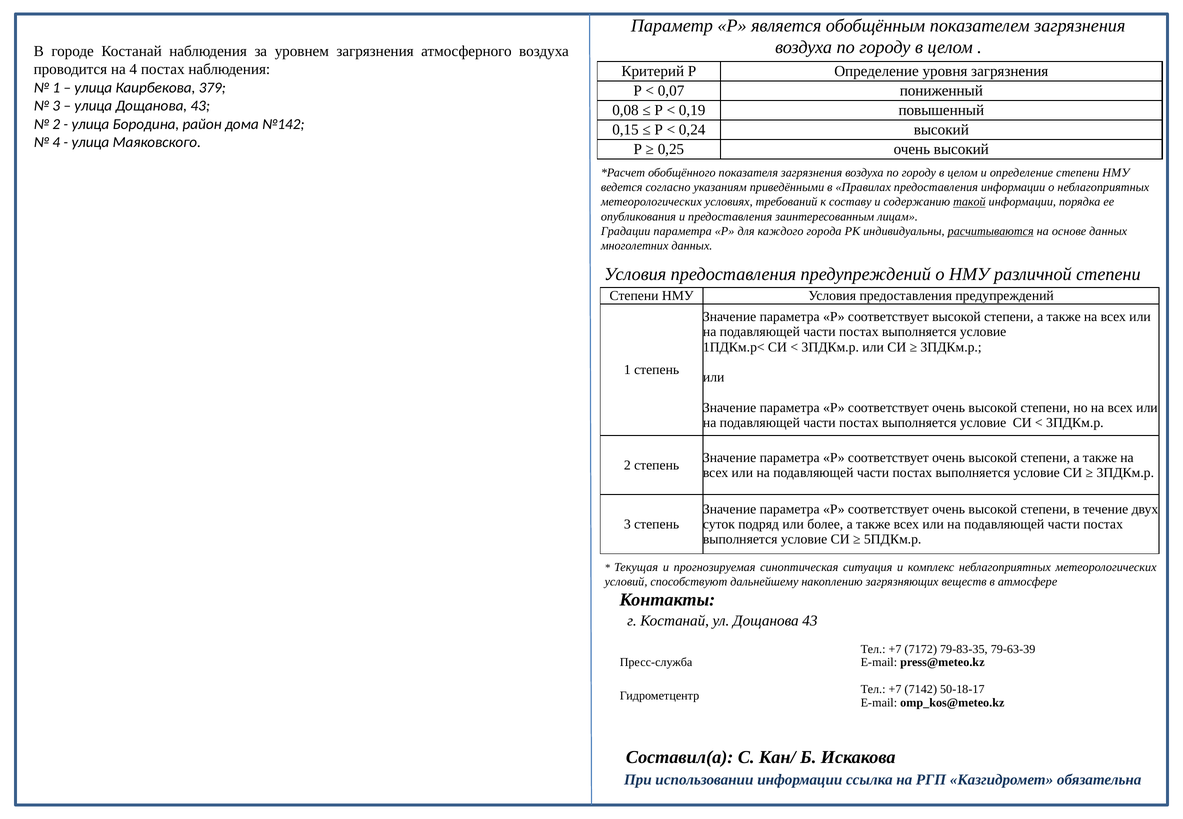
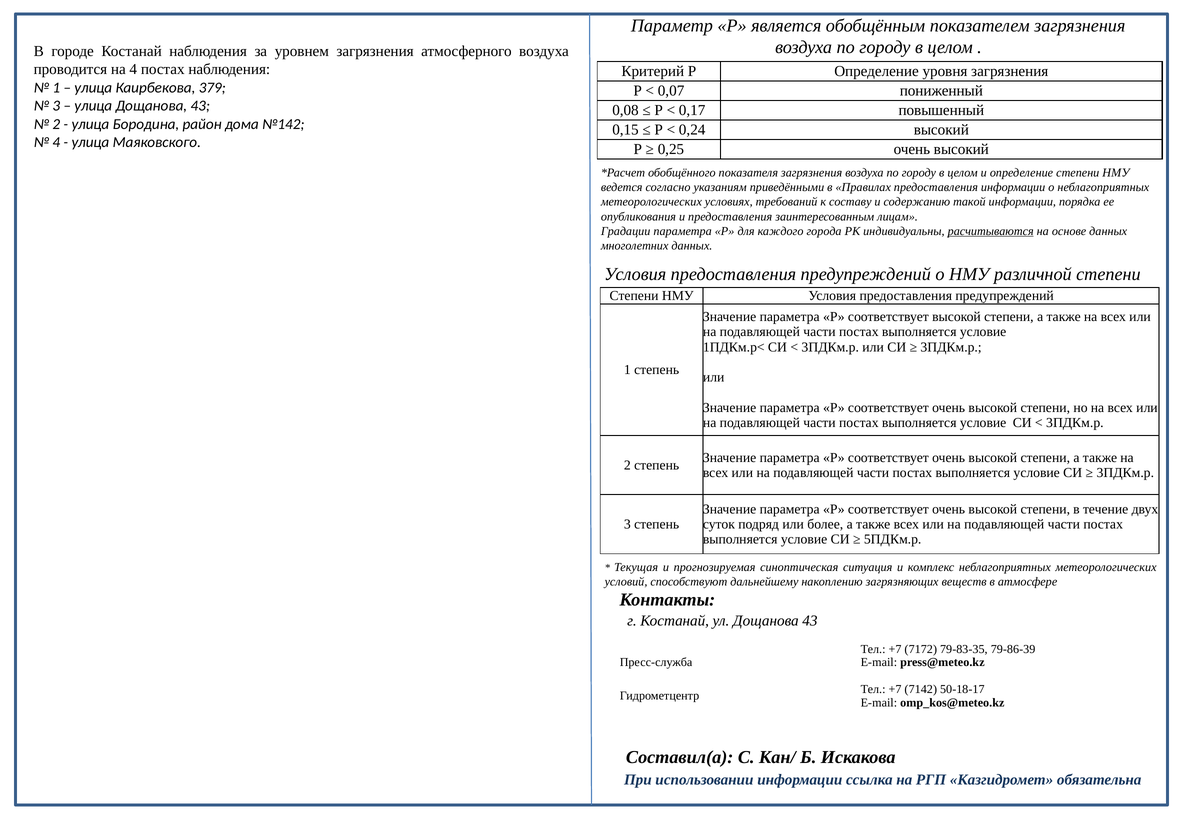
0,19: 0,19 -> 0,17
такой underline: present -> none
79-63-39: 79-63-39 -> 79-86-39
